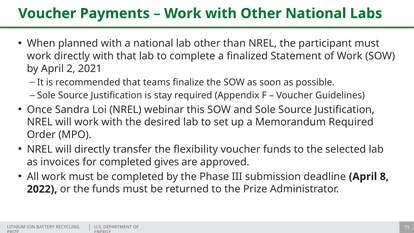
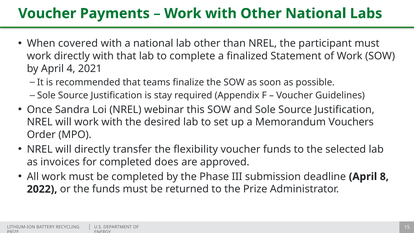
planned: planned -> covered
2: 2 -> 4
Memorandum Required: Required -> Vouchers
gives: gives -> does
